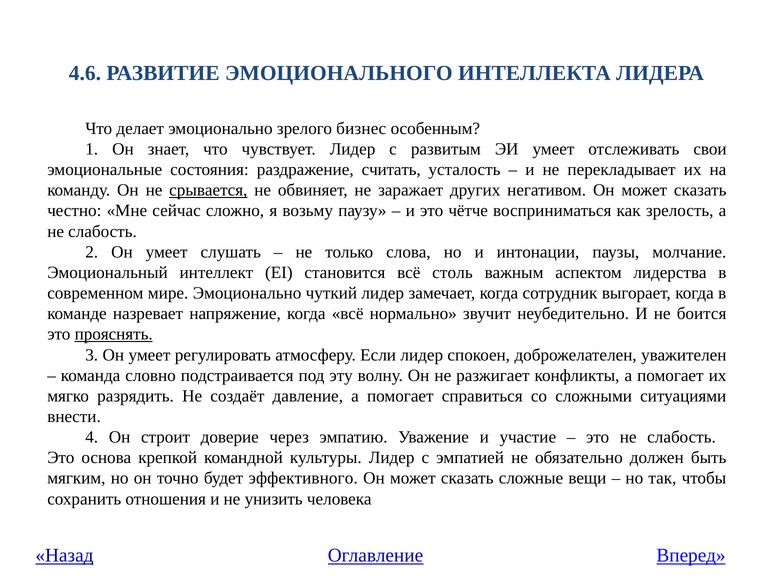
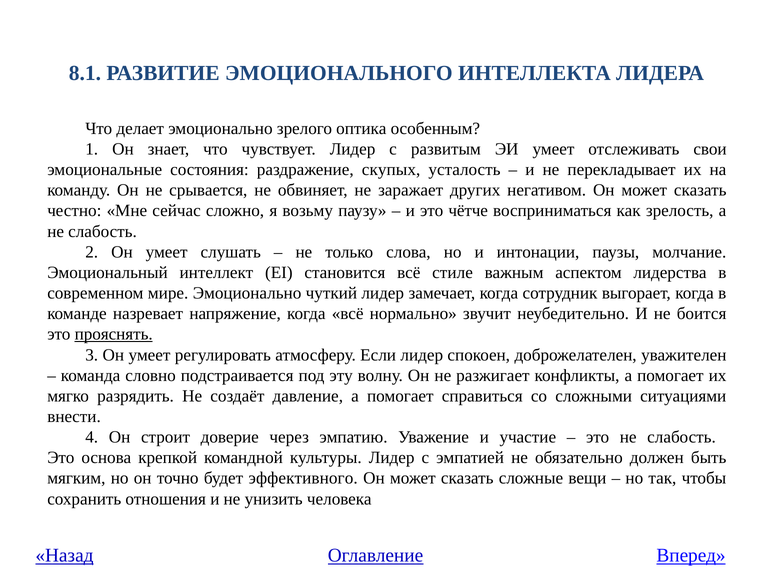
4.6: 4.6 -> 8.1
бизнес: бизнес -> оптика
считать: считать -> скупых
срывается underline: present -> none
столь: столь -> стиле
